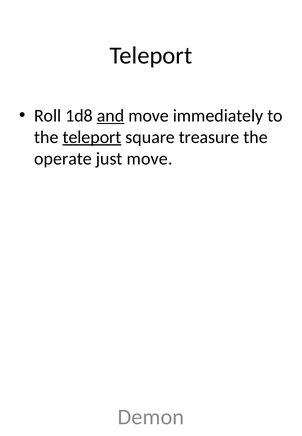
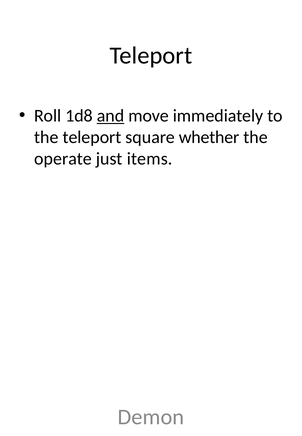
teleport at (92, 137) underline: present -> none
treasure: treasure -> whether
just move: move -> items
